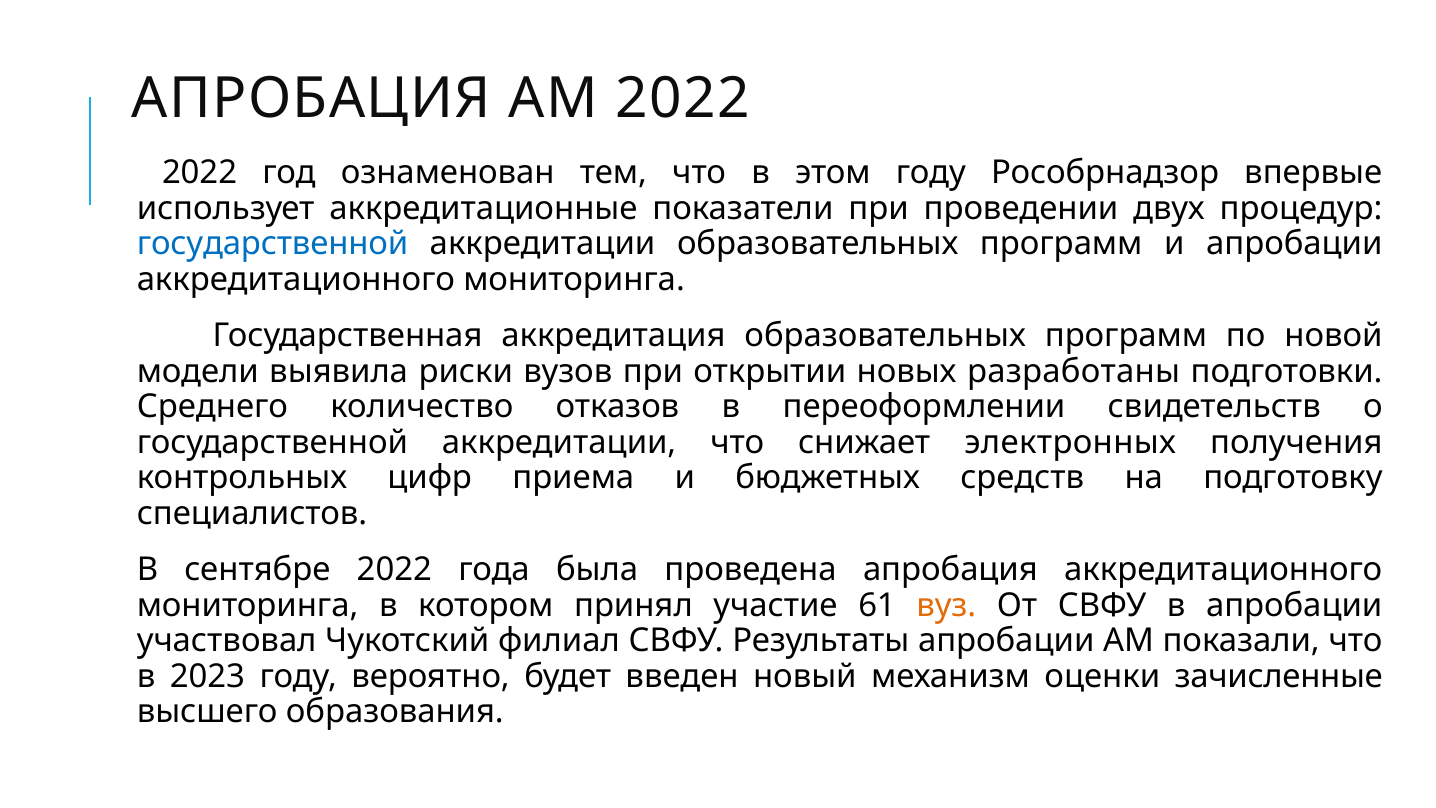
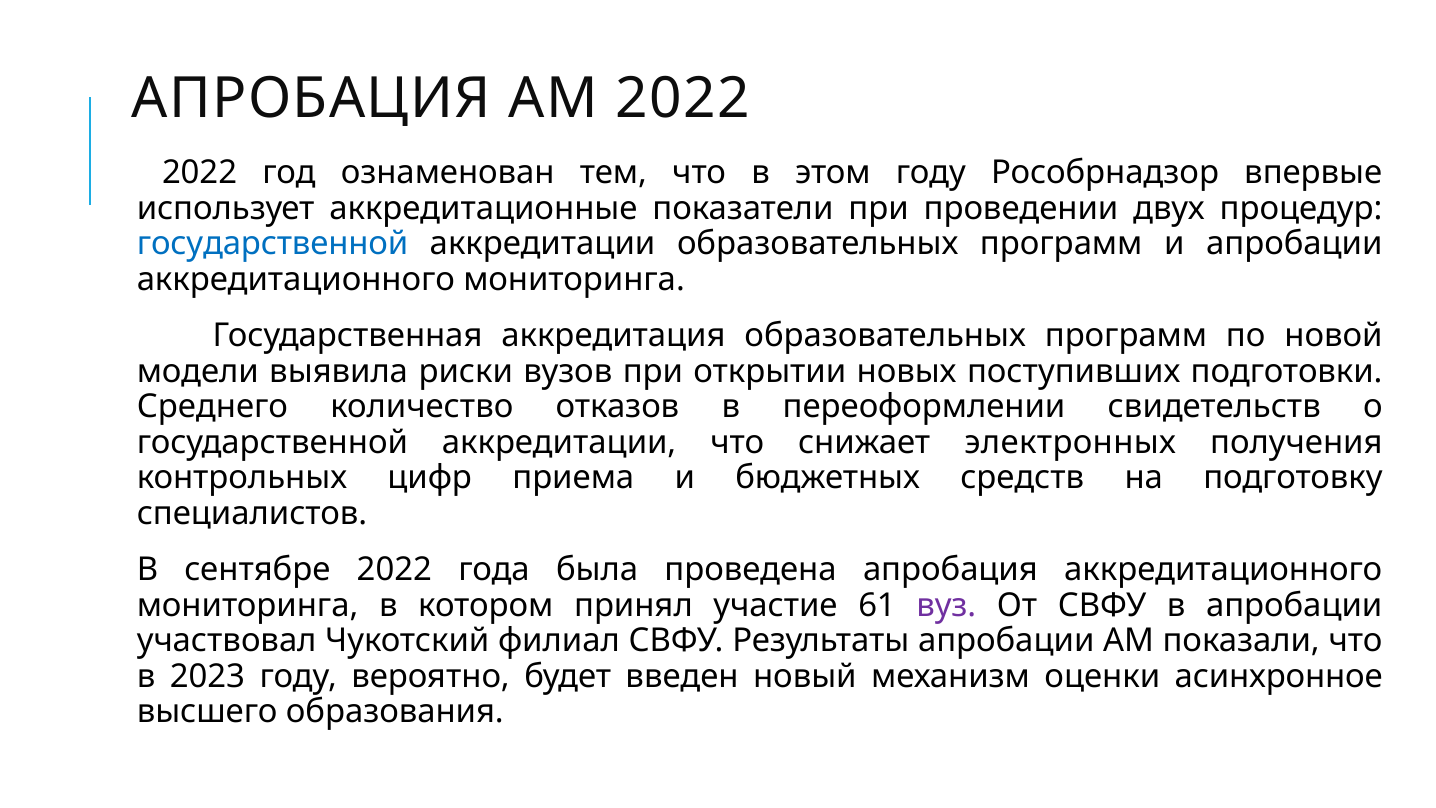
разработаны: разработаны -> поступивших
вуз colour: orange -> purple
зачисленные: зачисленные -> асинхронное
